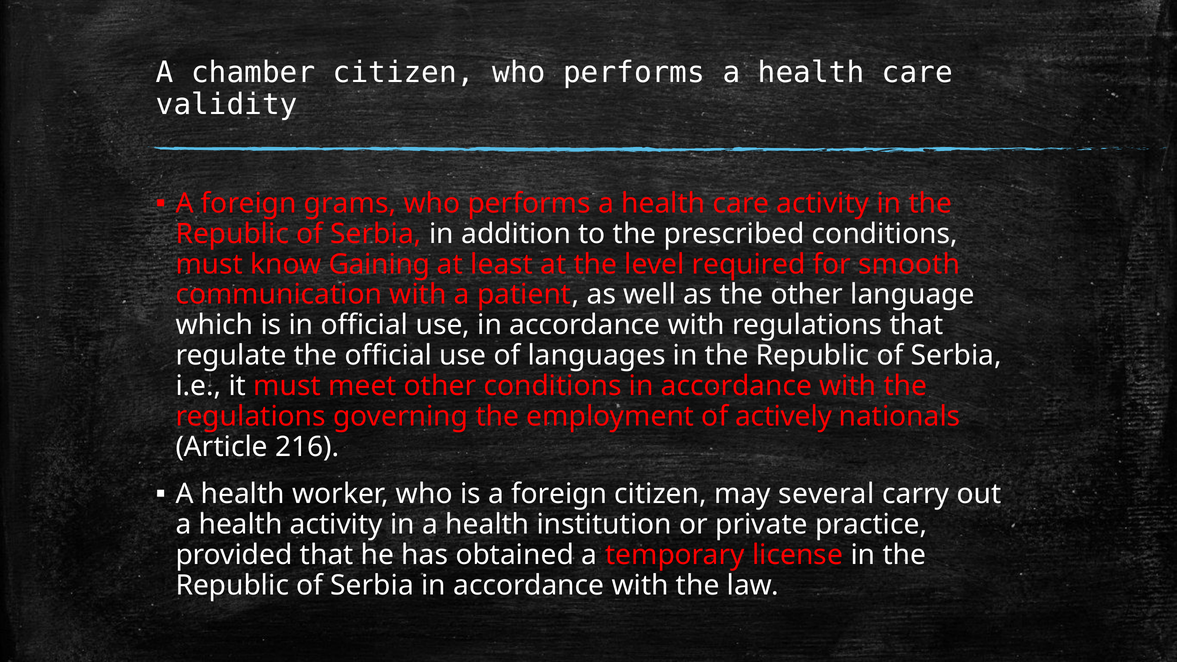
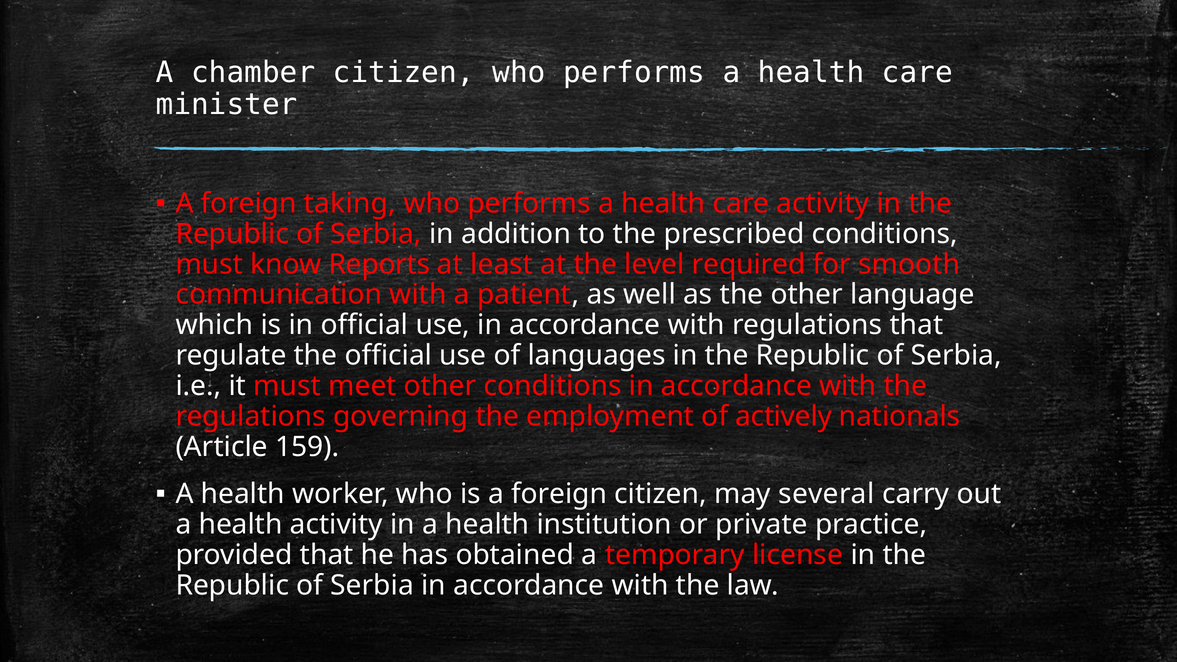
validity: validity -> minister
grams: grams -> taking
Gaining: Gaining -> Reports
216: 216 -> 159
